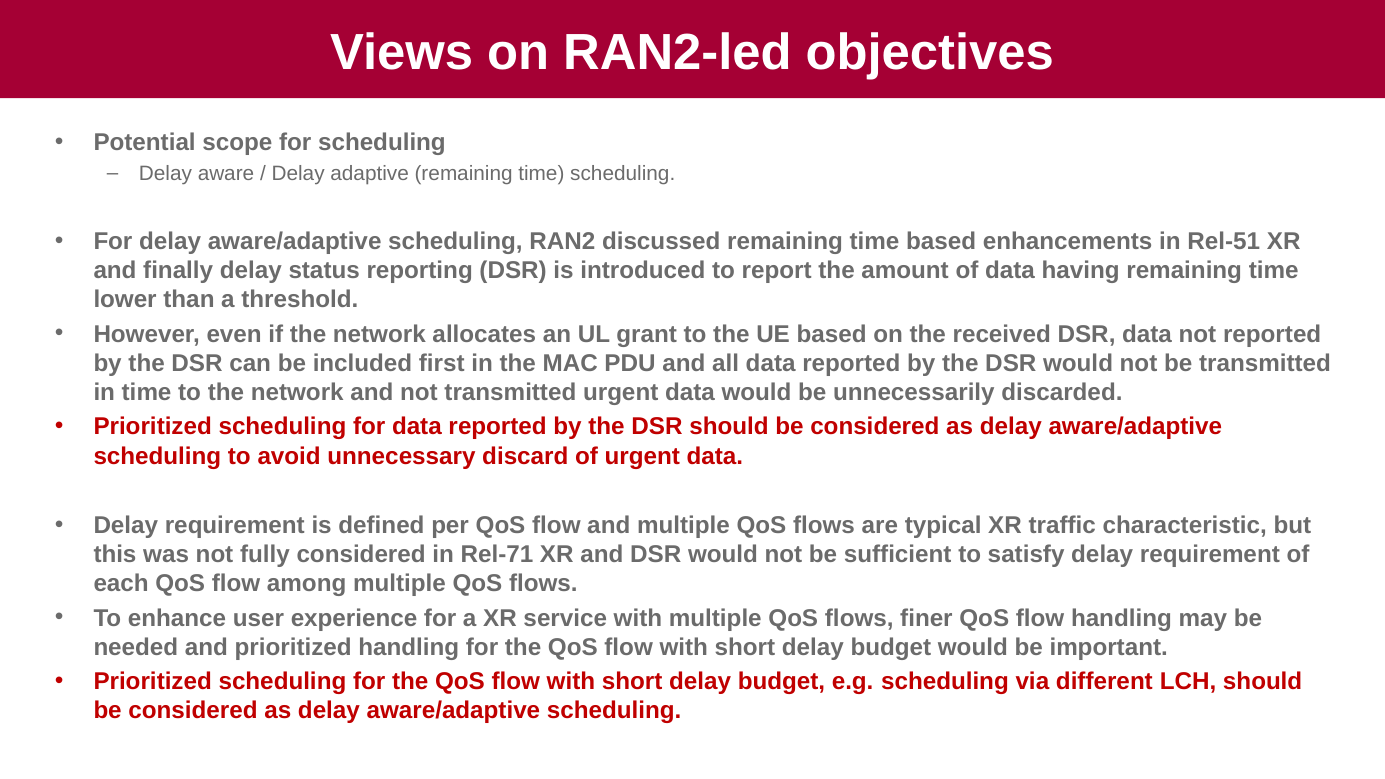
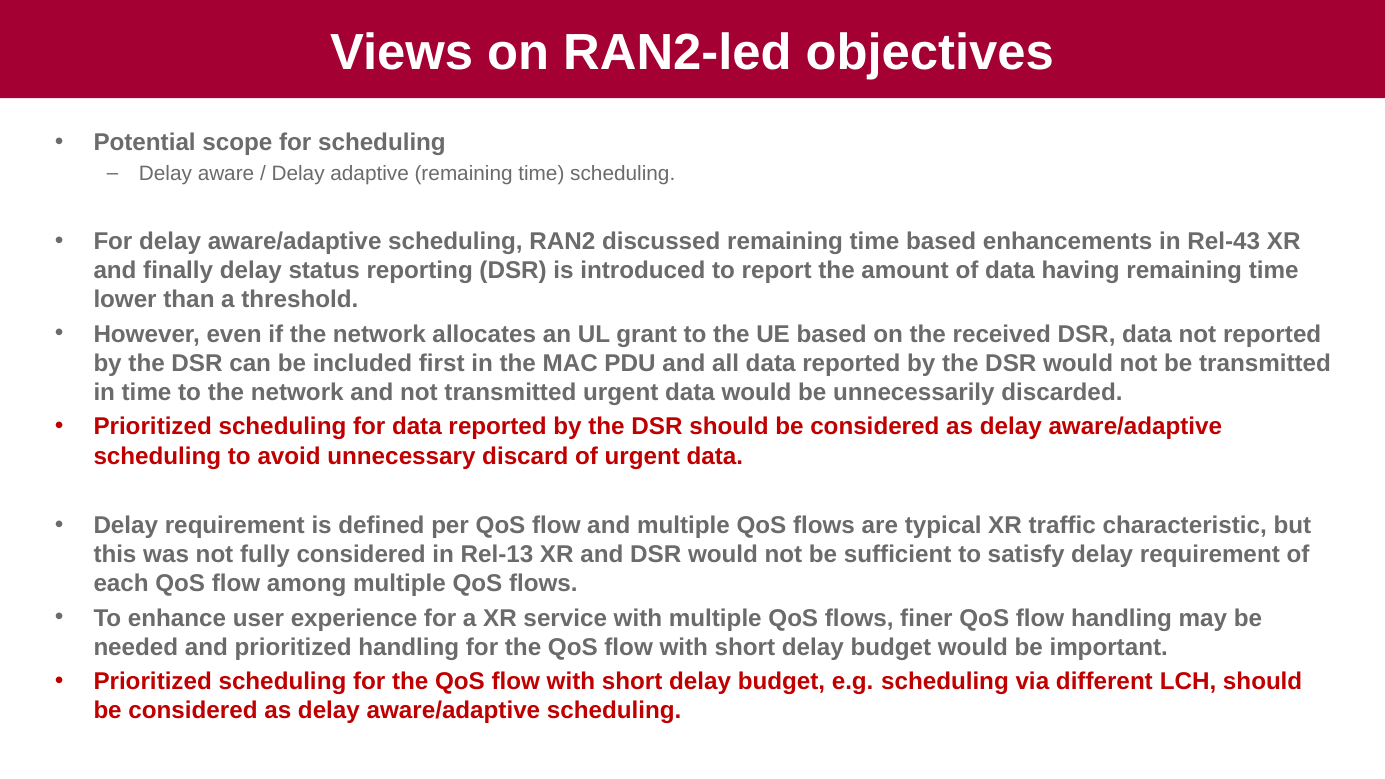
Rel-51: Rel-51 -> Rel-43
Rel-71: Rel-71 -> Rel-13
